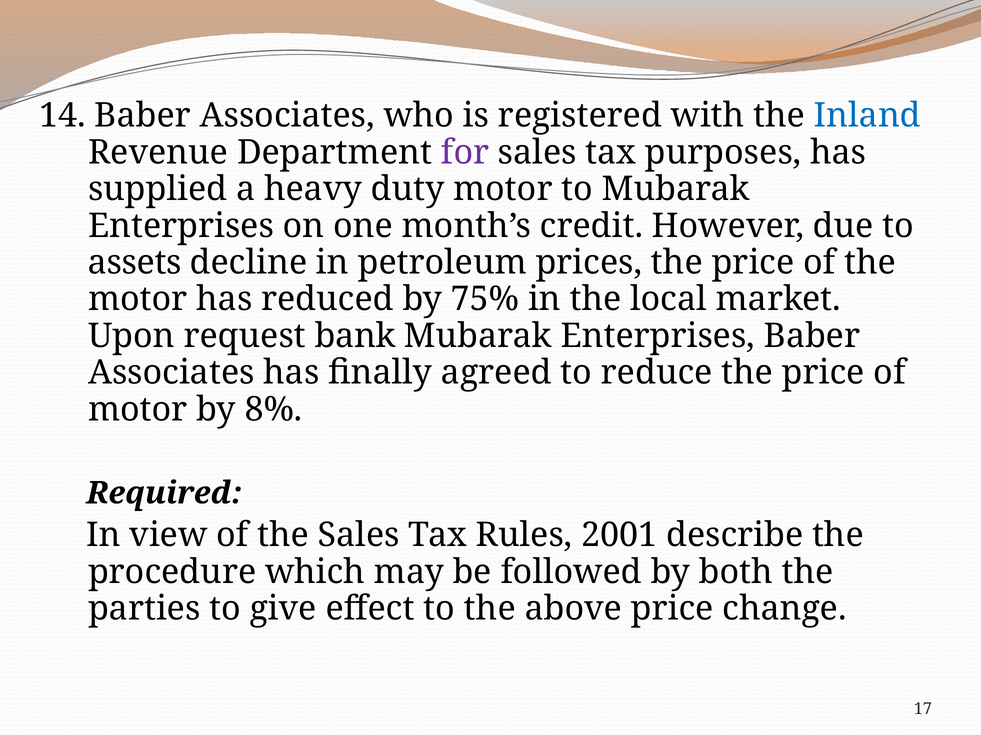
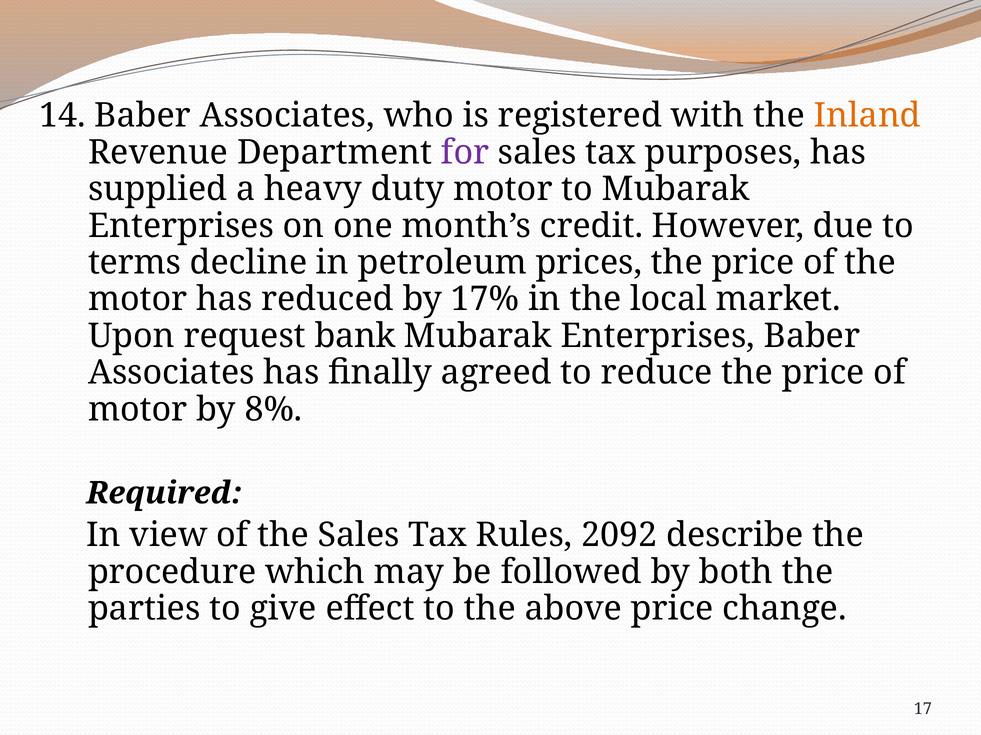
Inland colour: blue -> orange
assets: assets -> terms
75%: 75% -> 17%
2001: 2001 -> 2092
